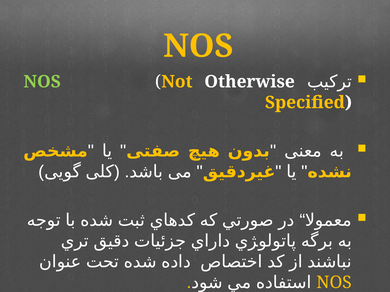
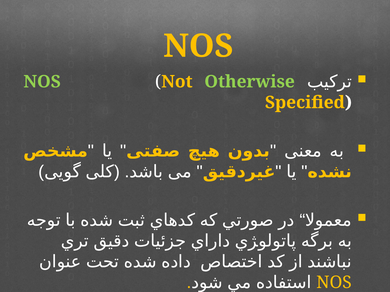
Otherwise colour: white -> light green
